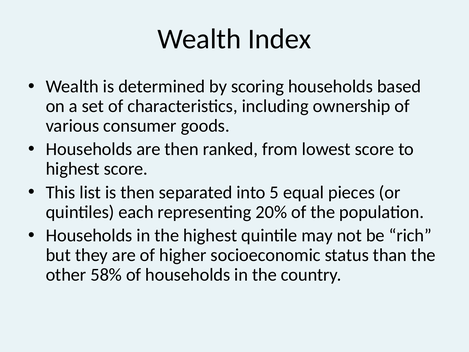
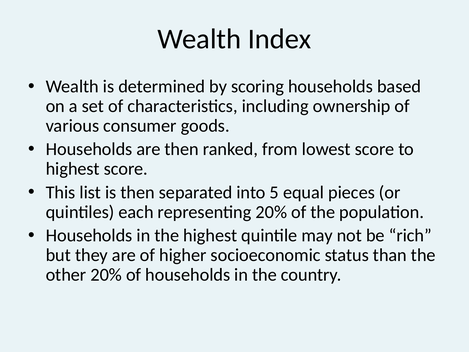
other 58%: 58% -> 20%
